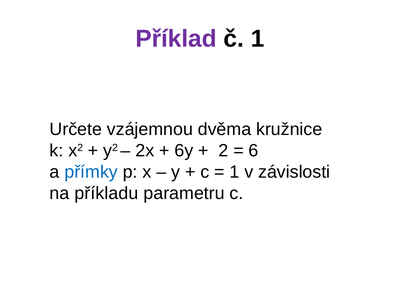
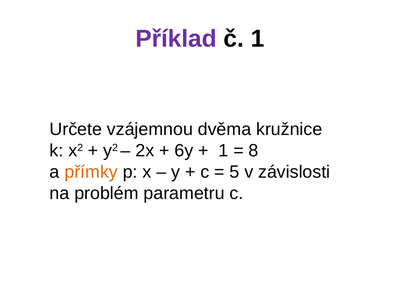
2 at (223, 151): 2 -> 1
6: 6 -> 8
přímky colour: blue -> orange
1 at (234, 172): 1 -> 5
příkladu: příkladu -> problém
